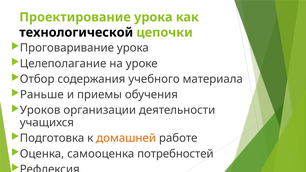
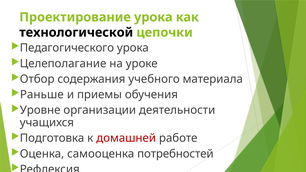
Проговаривание: Проговаривание -> Педагогического
Уроков: Уроков -> Уровне
домашней colour: orange -> red
